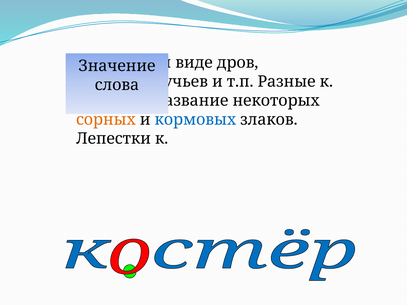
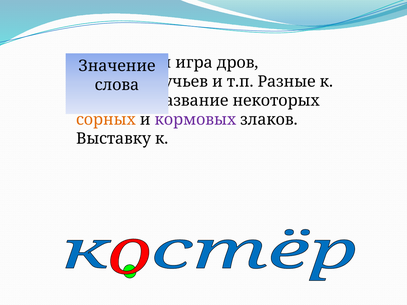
виде: виде -> игра
кормовых colour: blue -> purple
Лепестки: Лепестки -> Выставку
